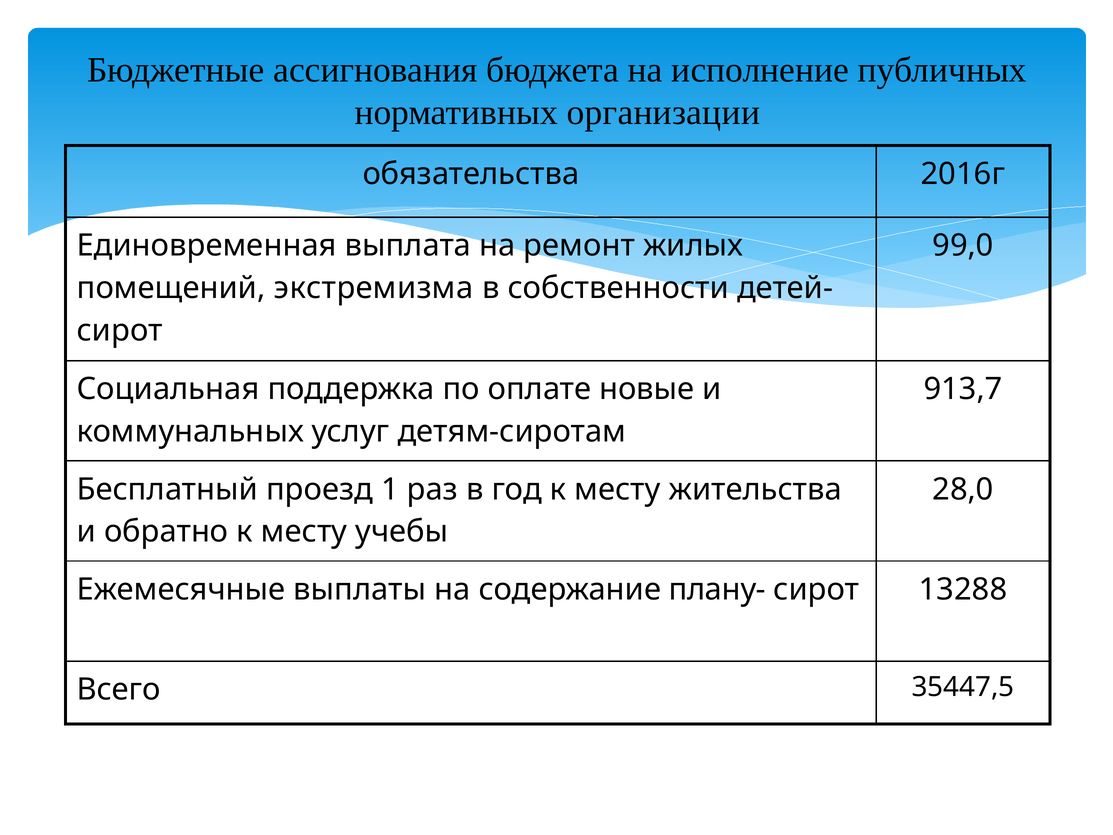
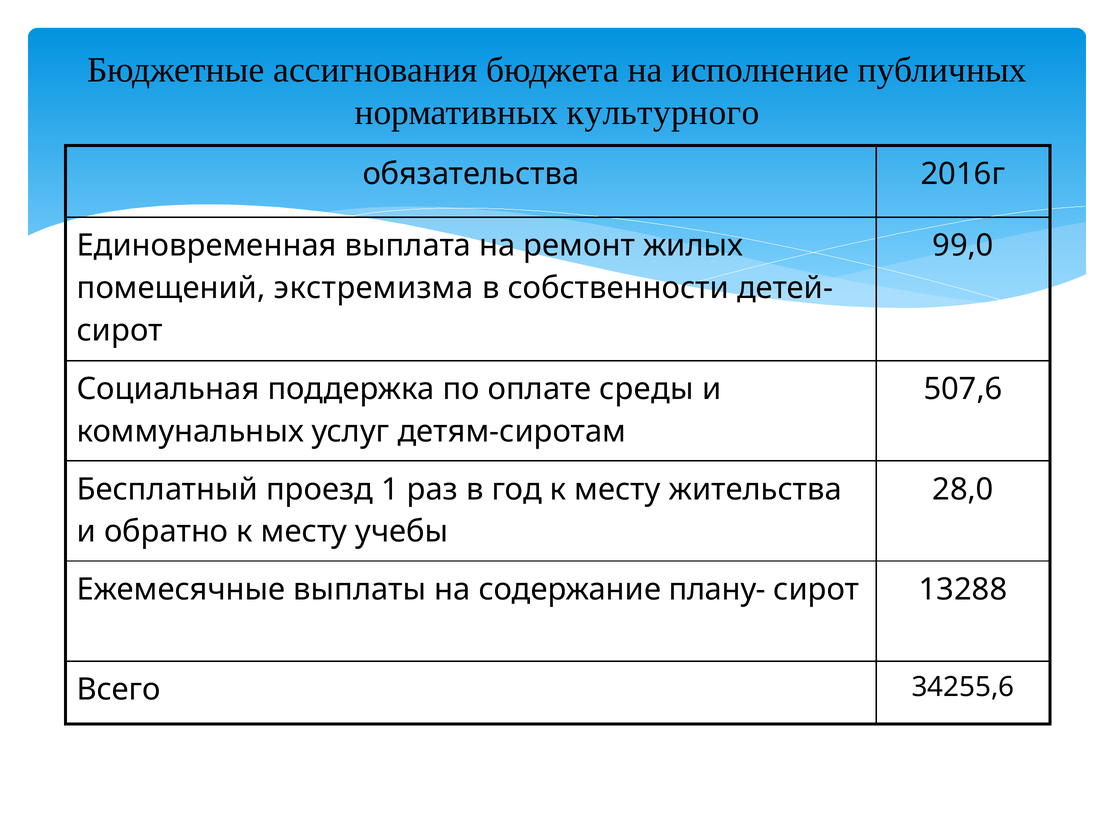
организации: организации -> культурного
новые: новые -> среды
913,7: 913,7 -> 507,6
35447,5: 35447,5 -> 34255,6
